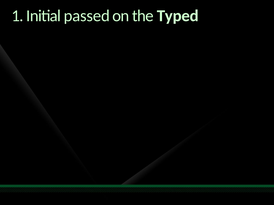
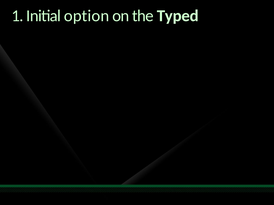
passed: passed -> option
